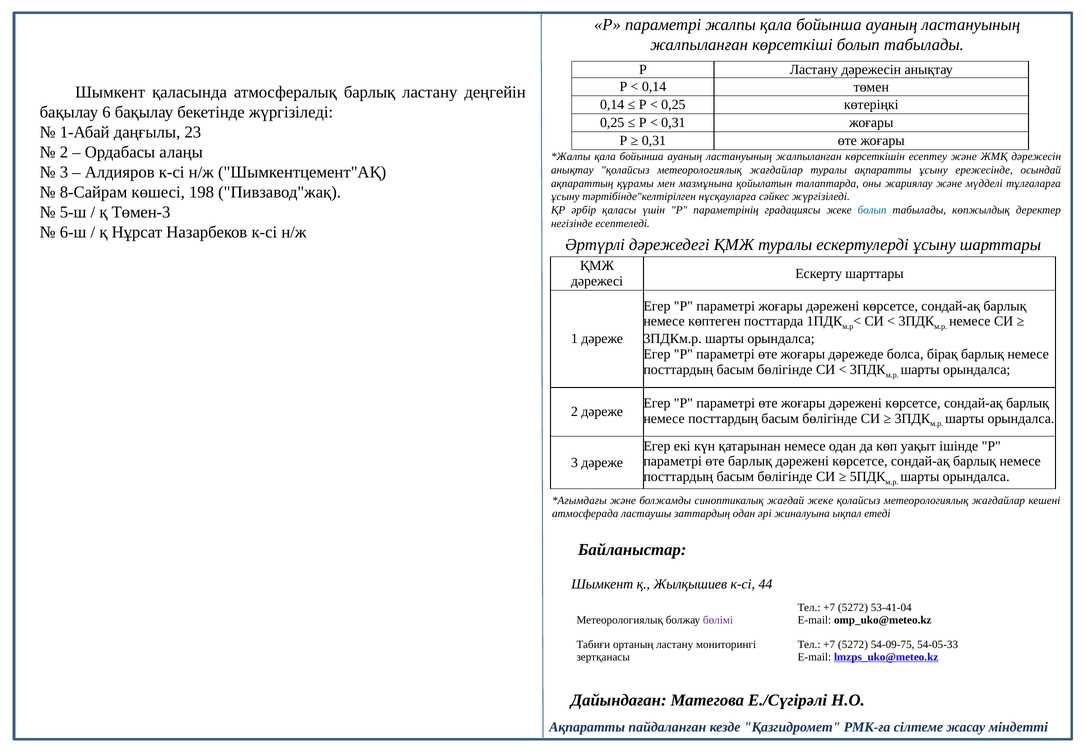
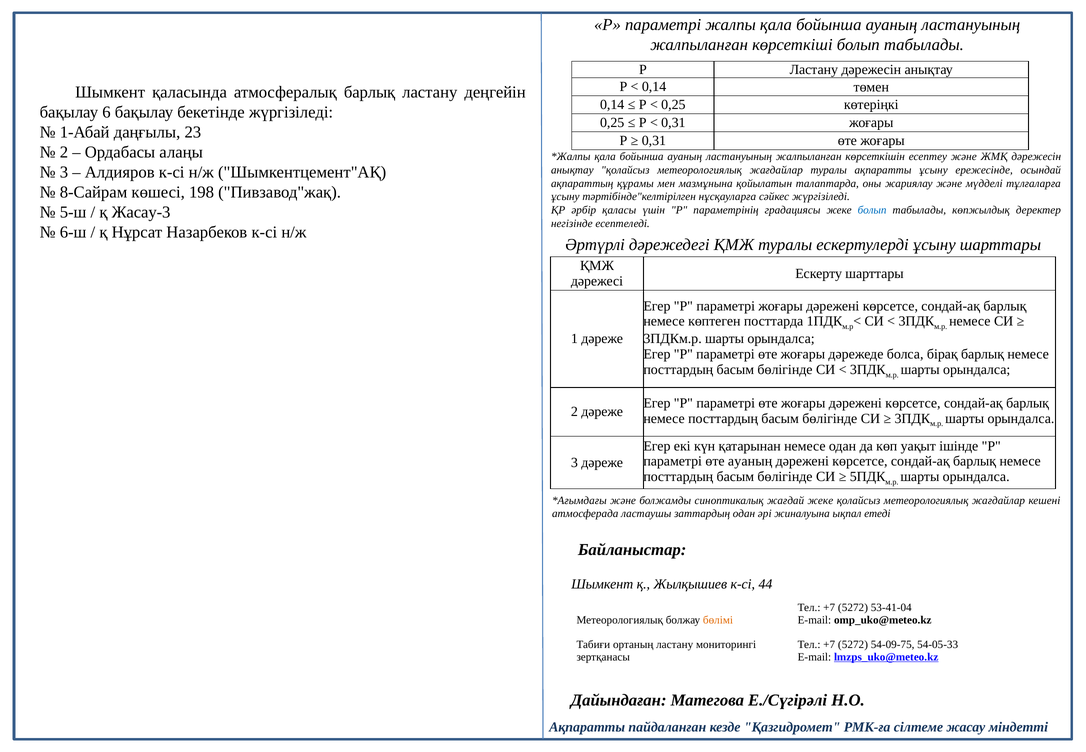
Төмен-3: Төмен-3 -> Жасау-3
өте барлық: барлық -> ауаның
бөлімі colour: purple -> orange
